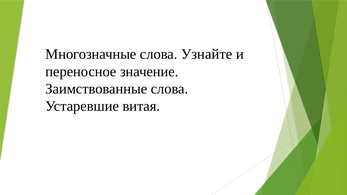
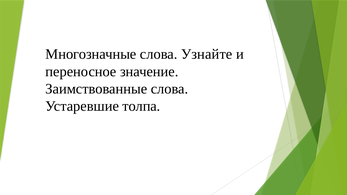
витая: витая -> толпа
